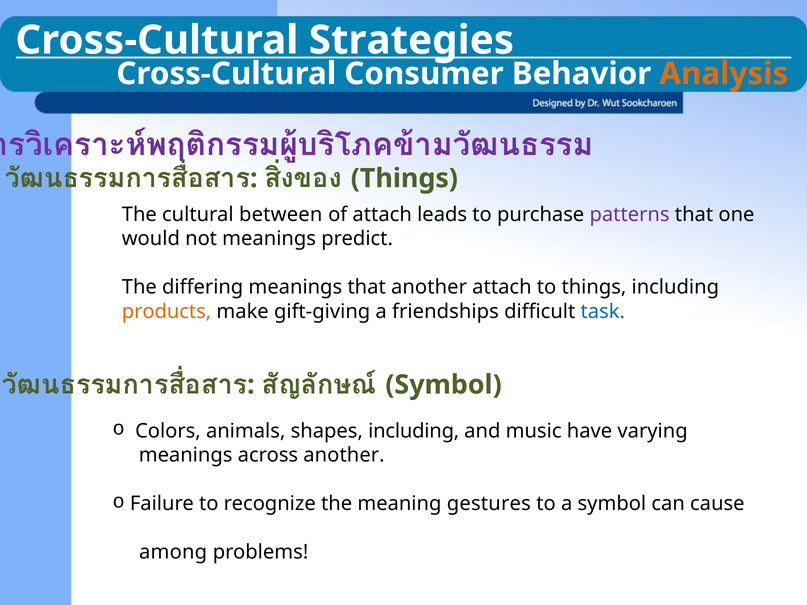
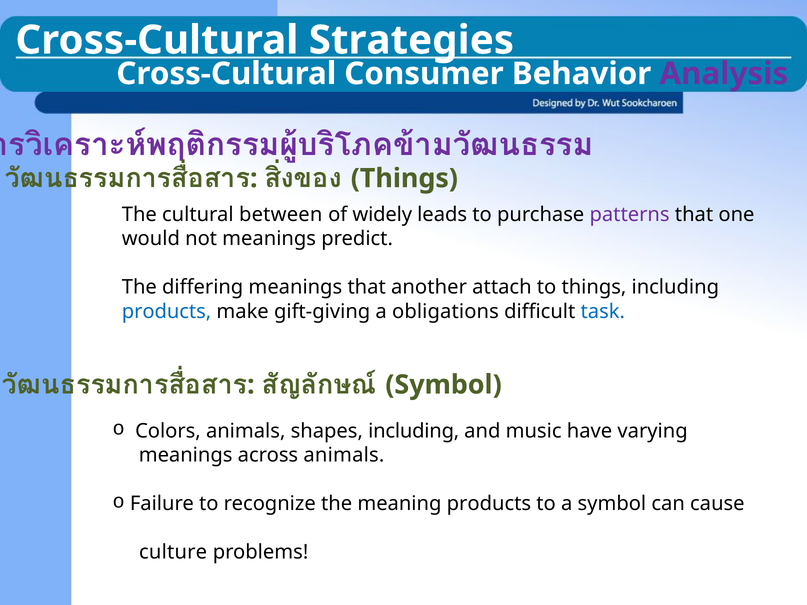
Analysis colour: orange -> purple
of attach: attach -> widely
products at (167, 312) colour: orange -> blue
friendships: friendships -> obligations
across another: another -> animals
meaning gestures: gestures -> products
among: among -> culture
